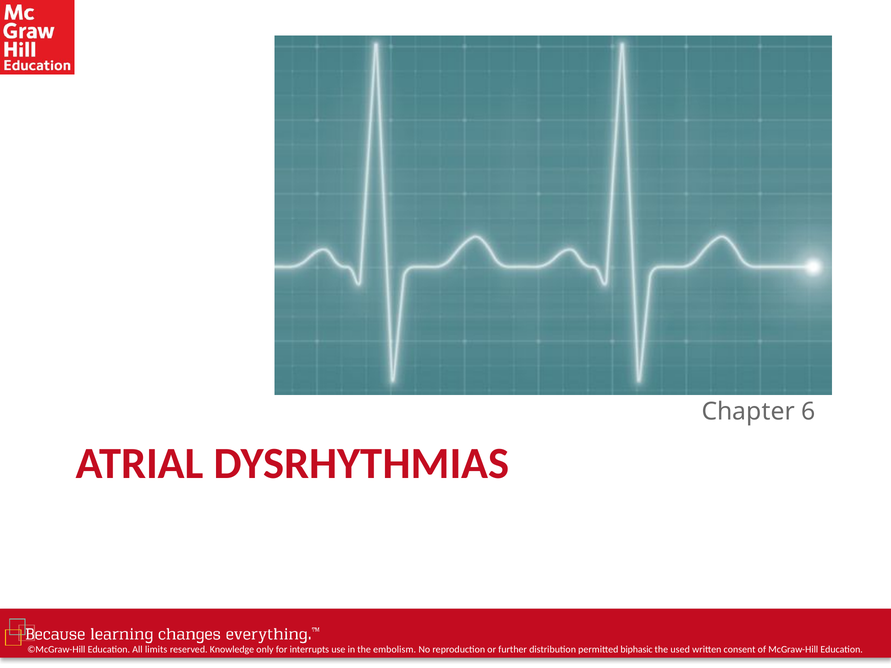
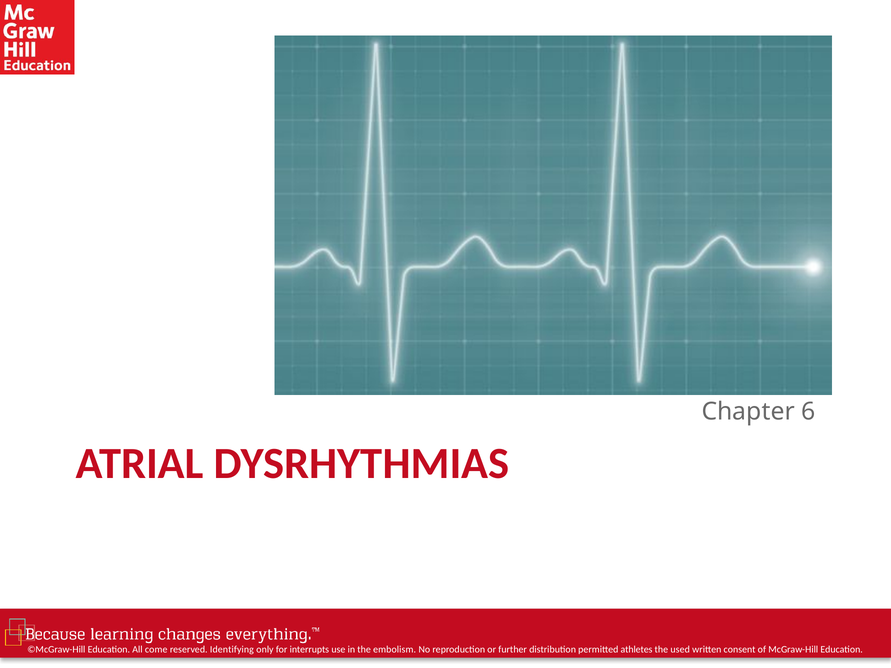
limits: limits -> come
Knowledge: Knowledge -> Identifying
biphasic: biphasic -> athletes
